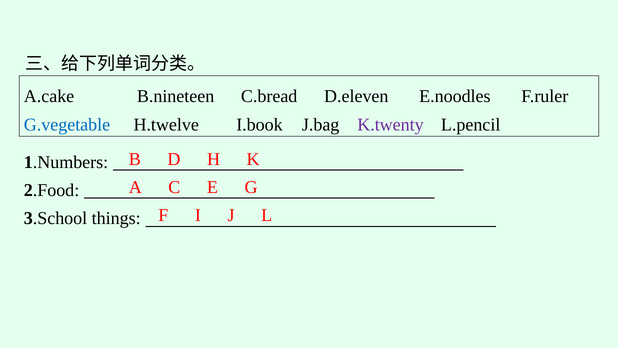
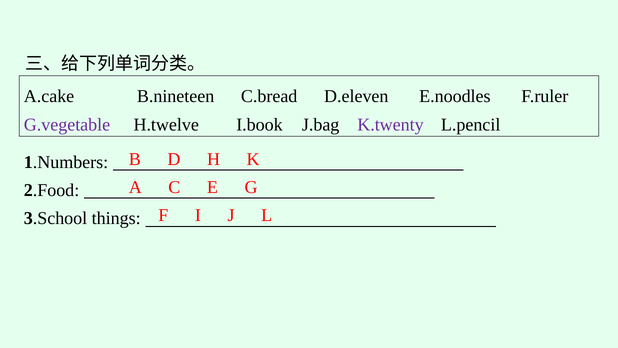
G.vegetable colour: blue -> purple
